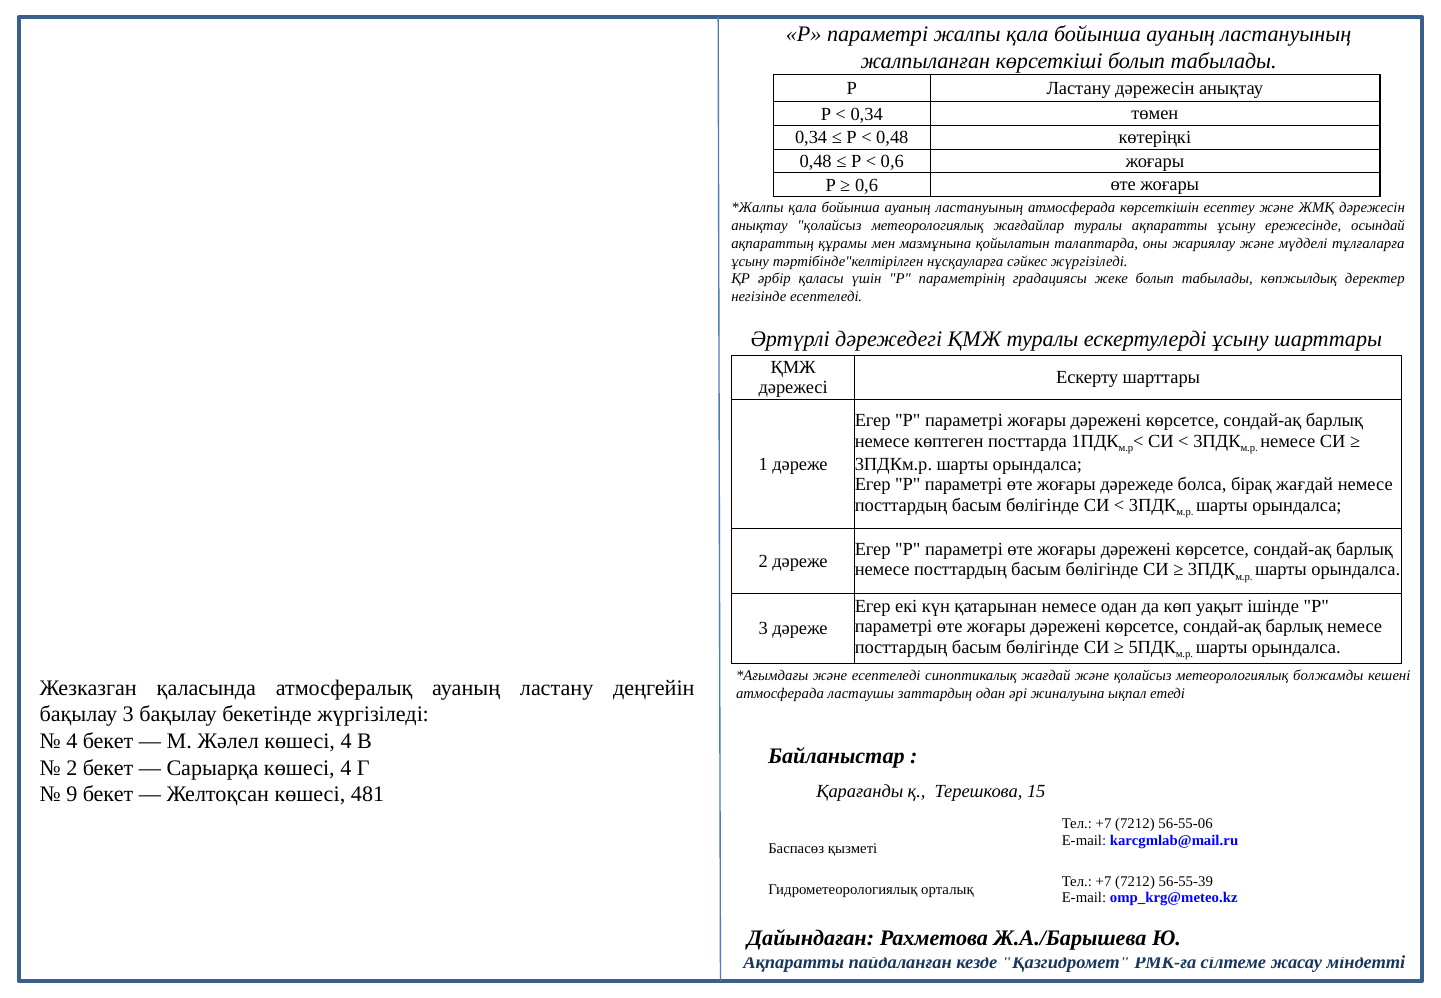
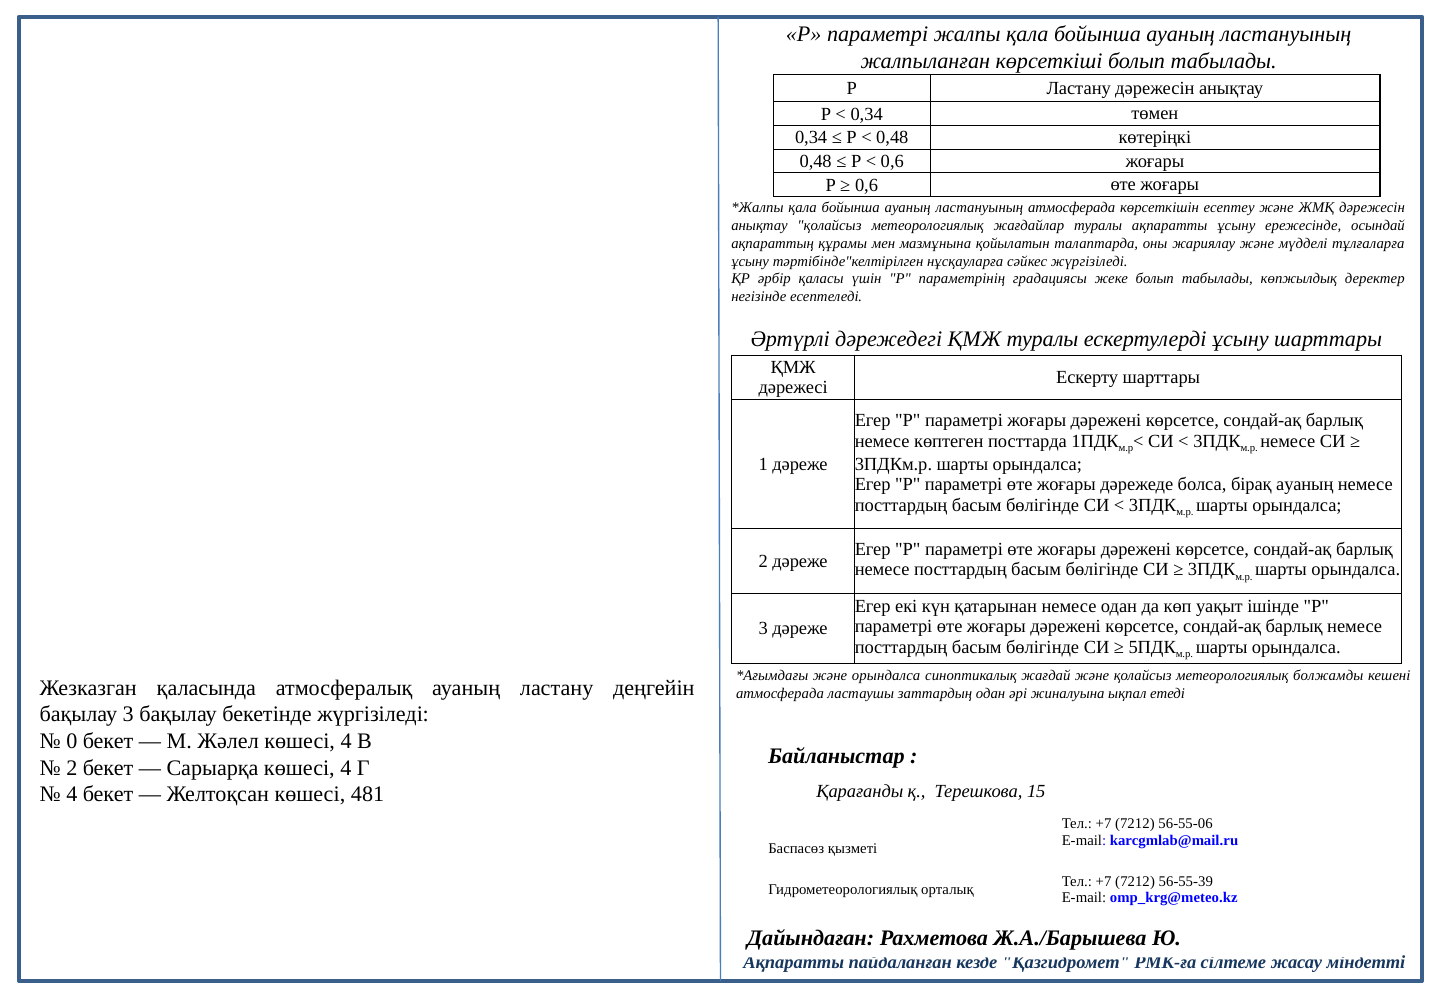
бірақ жағдай: жағдай -> ауаның
және есептеледі: есептеледі -> орындалса
4 at (72, 741): 4 -> 0
9 at (72, 794): 9 -> 4
